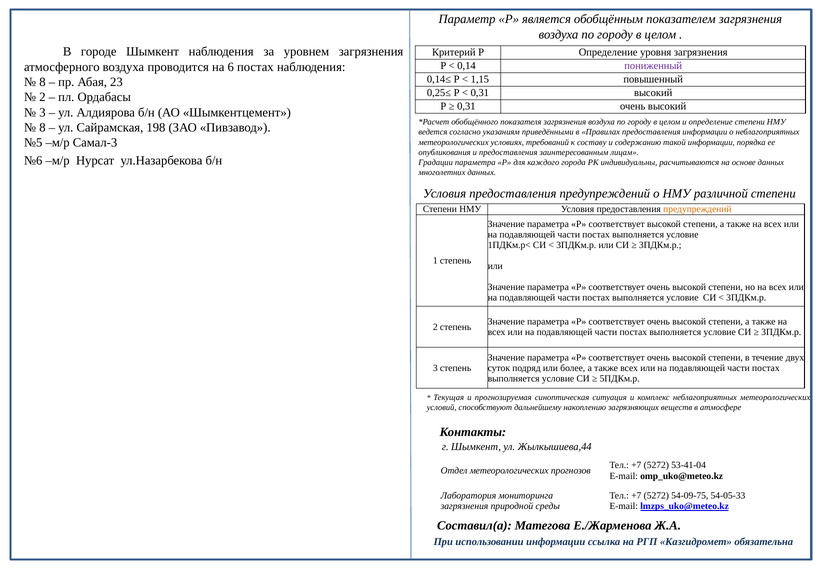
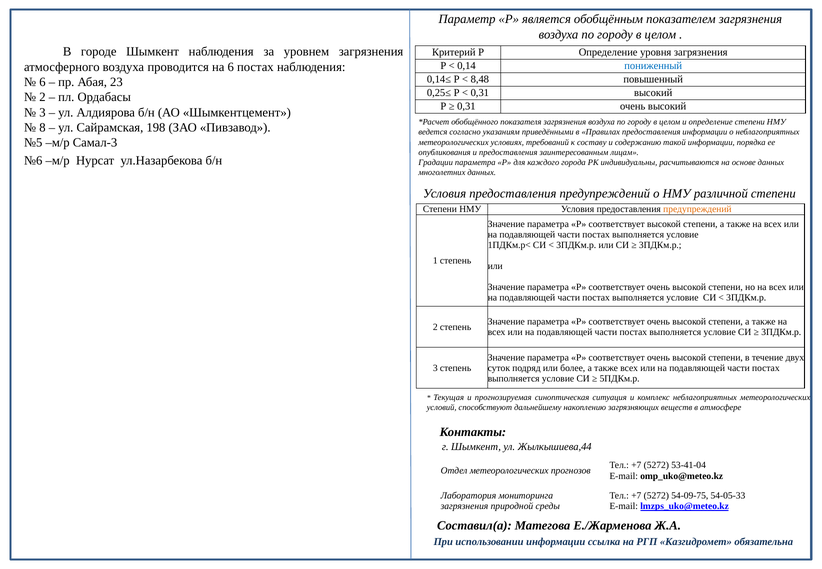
пониженный colour: purple -> blue
1,15: 1,15 -> 8,48
8 at (42, 82): 8 -> 6
